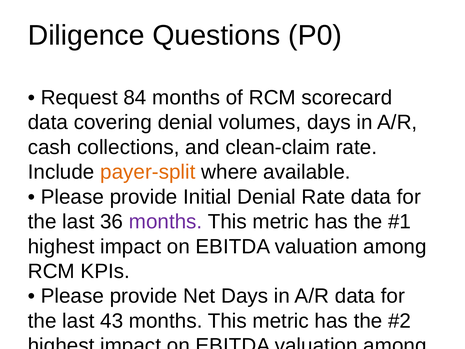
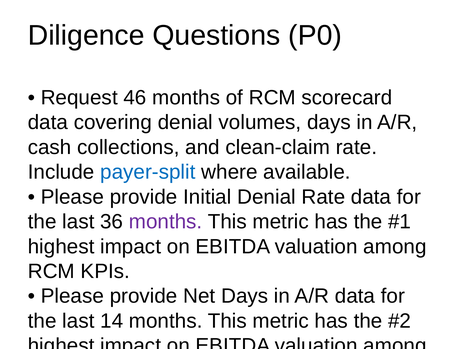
84: 84 -> 46
payer-split colour: orange -> blue
43: 43 -> 14
